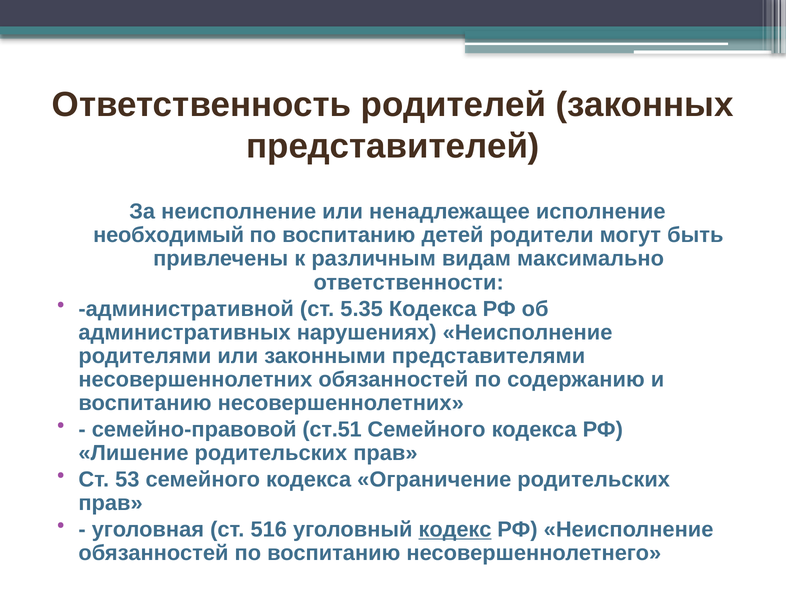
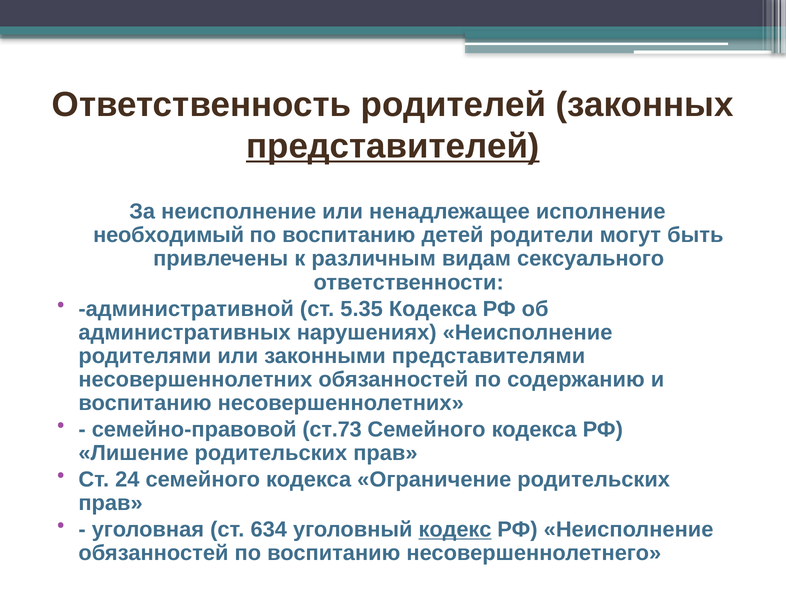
представителей underline: none -> present
максимально: максимально -> сексуального
ст.51: ст.51 -> ст.73
53: 53 -> 24
516: 516 -> 634
